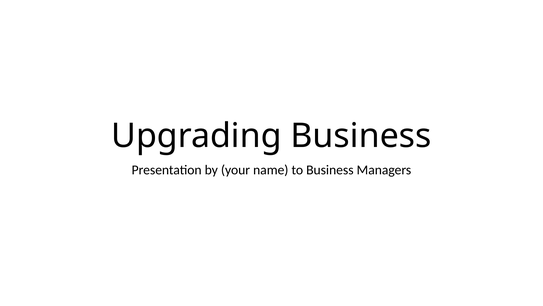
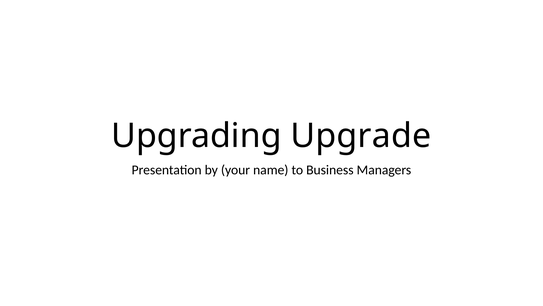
Upgrading Business: Business -> Upgrade
